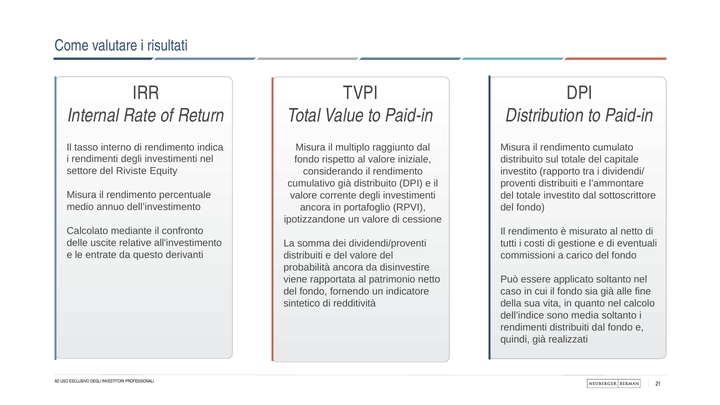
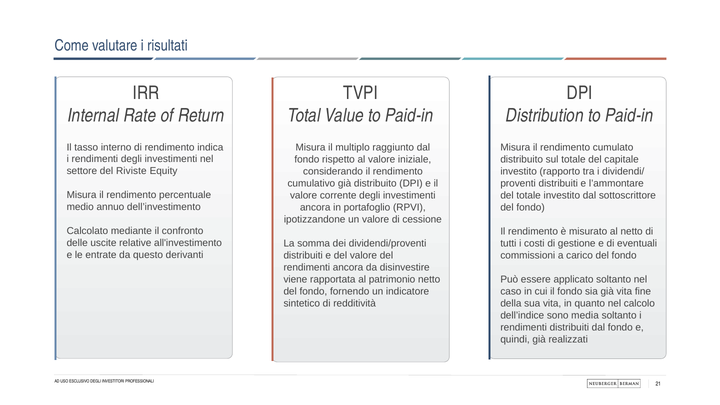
probabilità at (307, 267): probabilità -> rendimenti
già alle: alle -> vita
